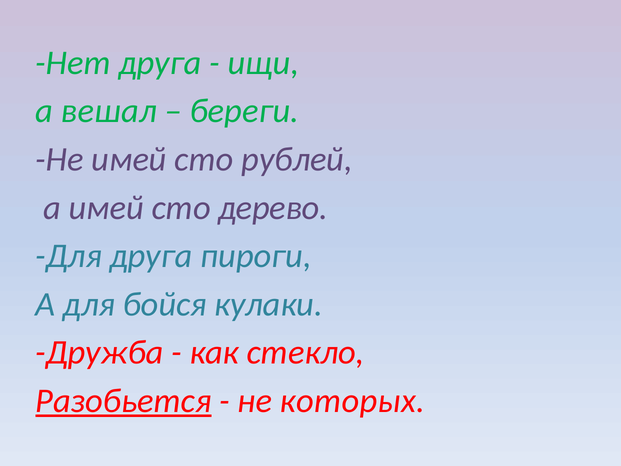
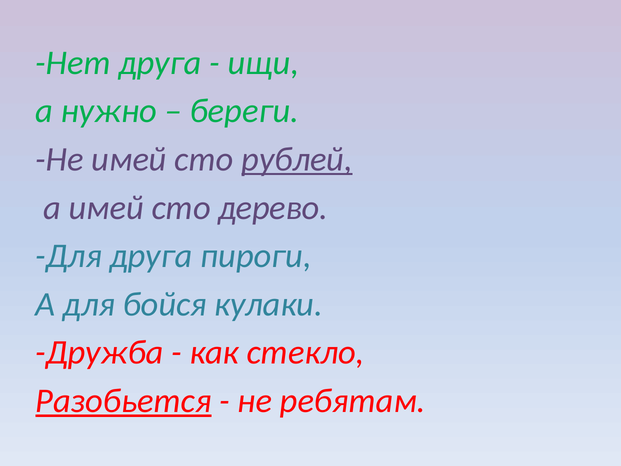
вешал: вешал -> нужно
рублей underline: none -> present
которых: которых -> ребятам
